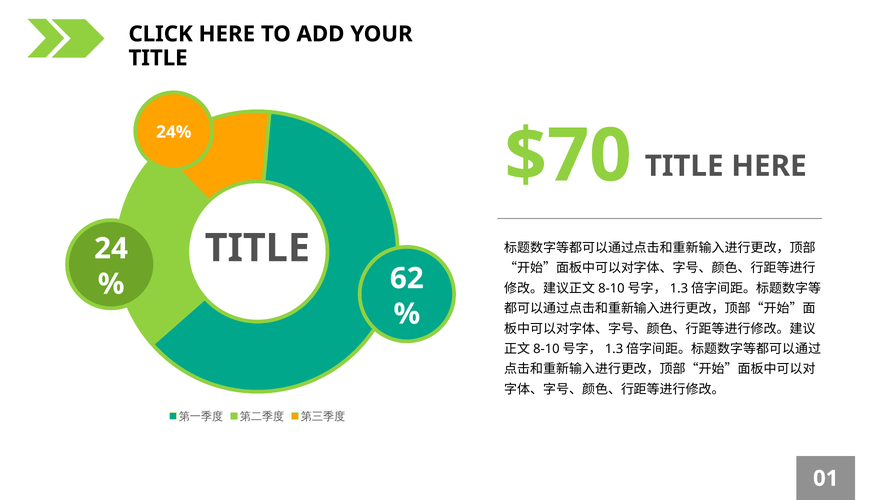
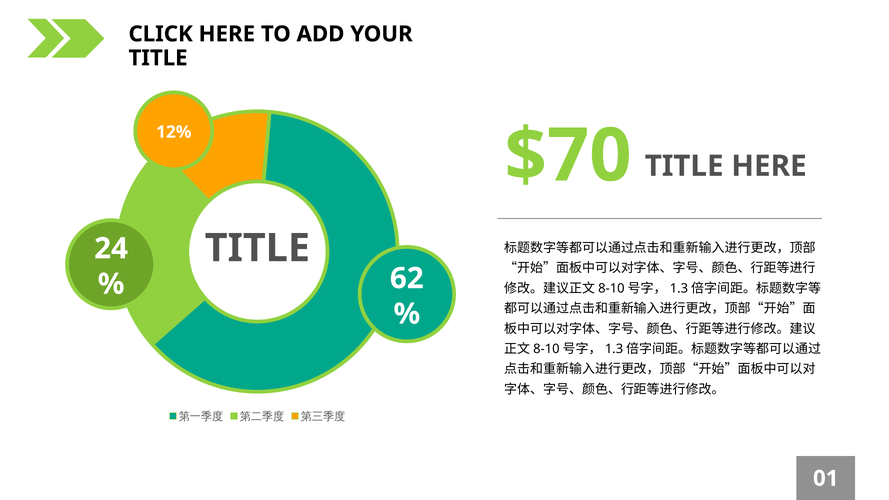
24%: 24% -> 12%
